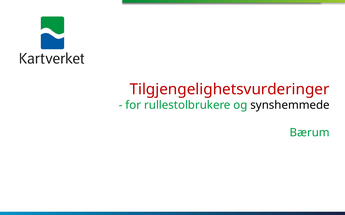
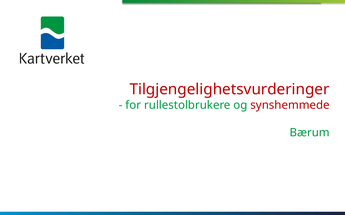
synshemmede colour: black -> red
